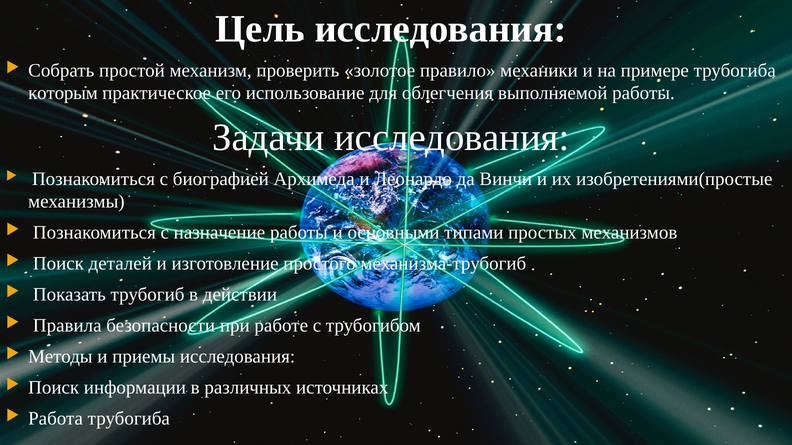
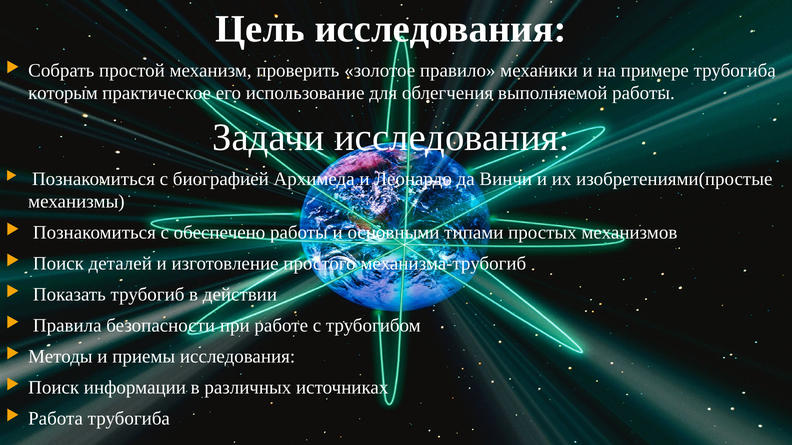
назначение: назначение -> обеспечено
